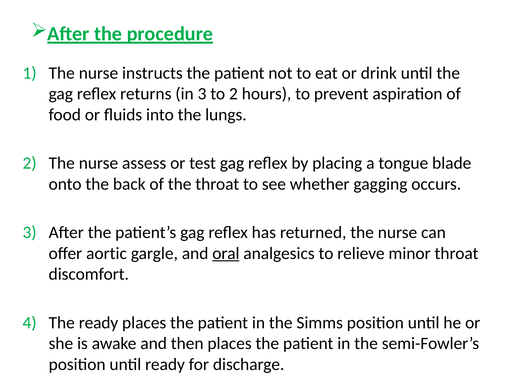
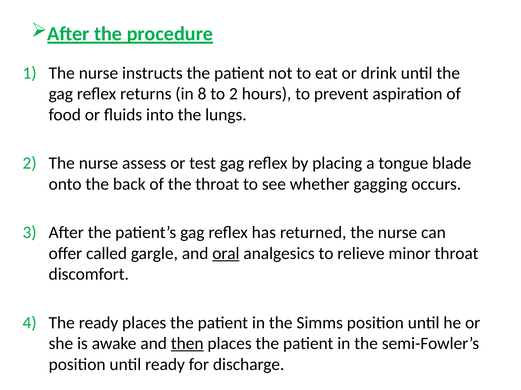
in 3: 3 -> 8
aortic: aortic -> called
then underline: none -> present
